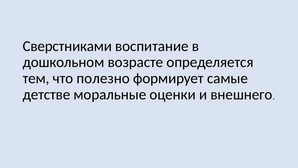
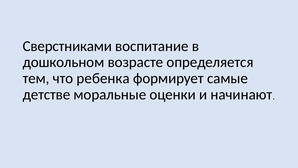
полезно: полезно -> ребенка
внешнего: внешнего -> начинают
